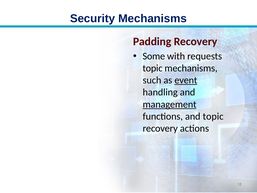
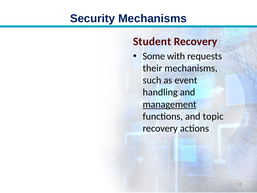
Padding: Padding -> Student
topic at (153, 68): topic -> their
event underline: present -> none
